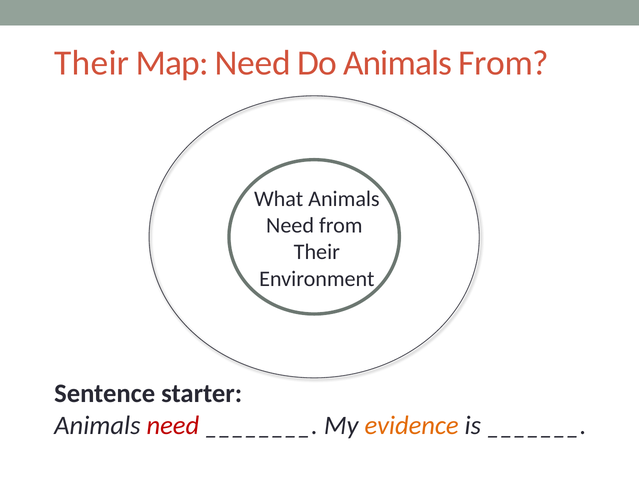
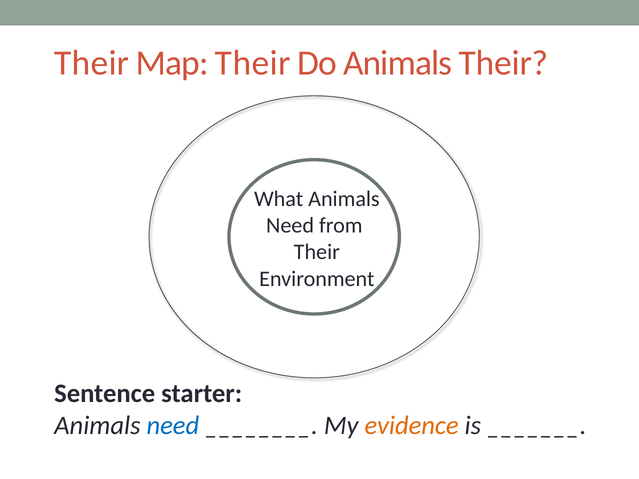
Map Need: Need -> Their
Animals From: From -> Their
need at (173, 426) colour: red -> blue
